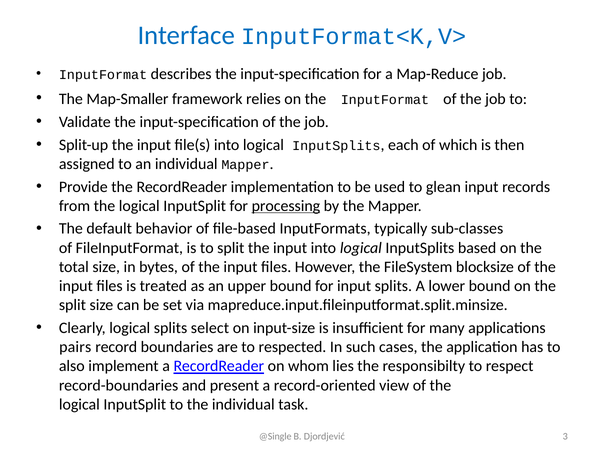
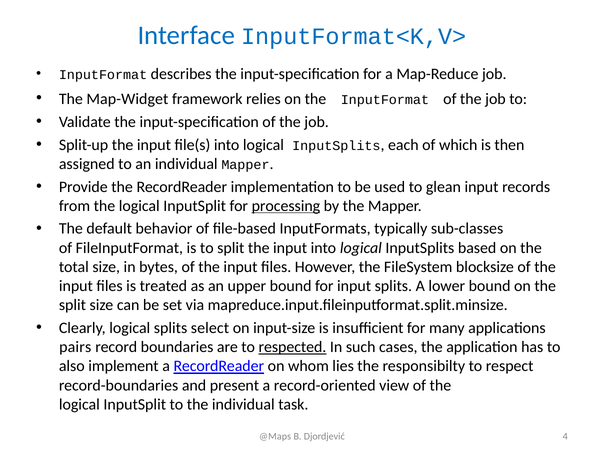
Map-Smaller: Map-Smaller -> Map-Widget
respected underline: none -> present
@Single: @Single -> @Maps
3: 3 -> 4
